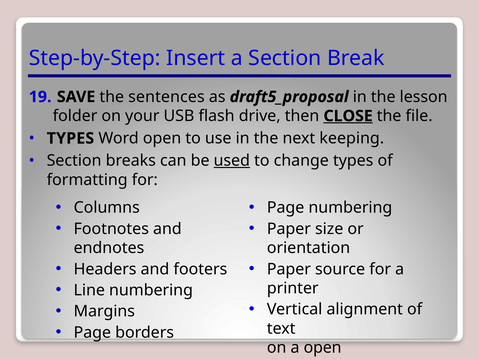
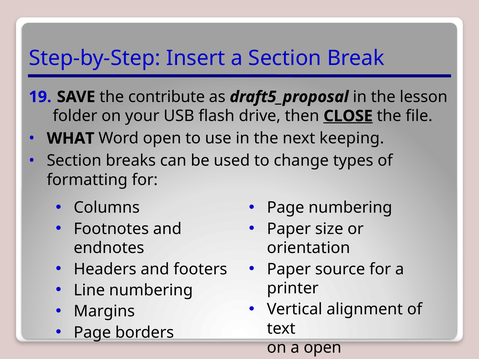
sentences: sentences -> contribute
TYPES at (70, 138): TYPES -> WHAT
used underline: present -> none
